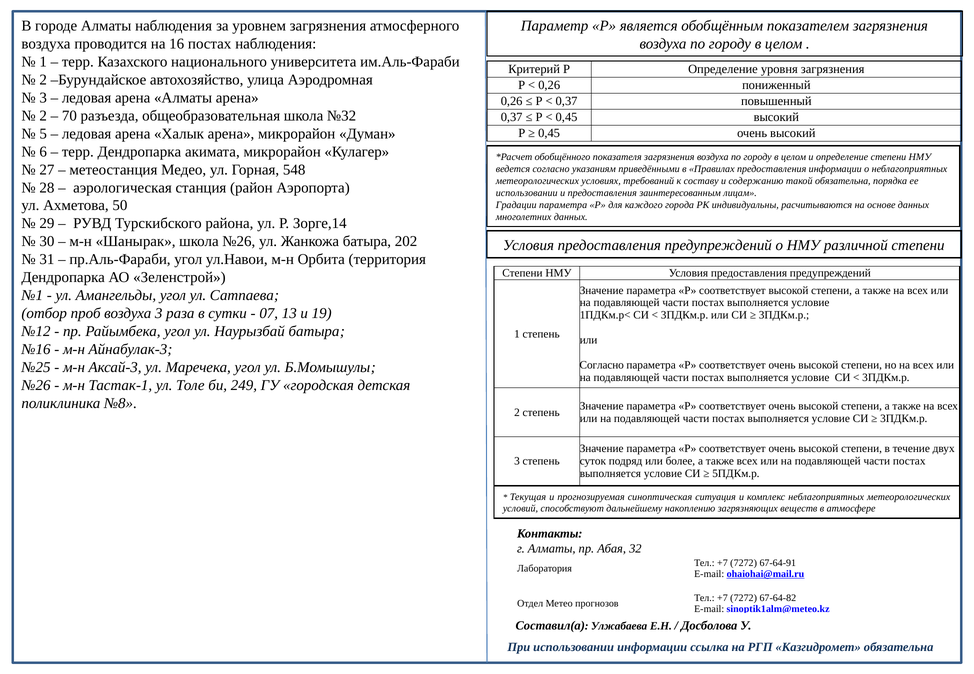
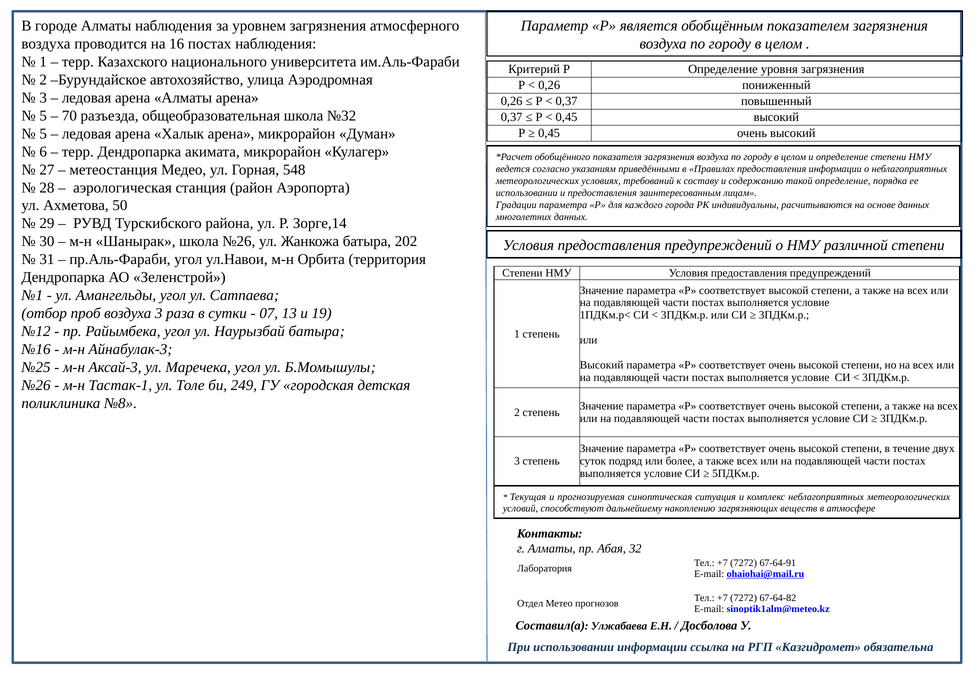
2 at (43, 116): 2 -> 5
такой обязательна: обязательна -> определение
Согласно at (602, 365): Согласно -> Высокий
